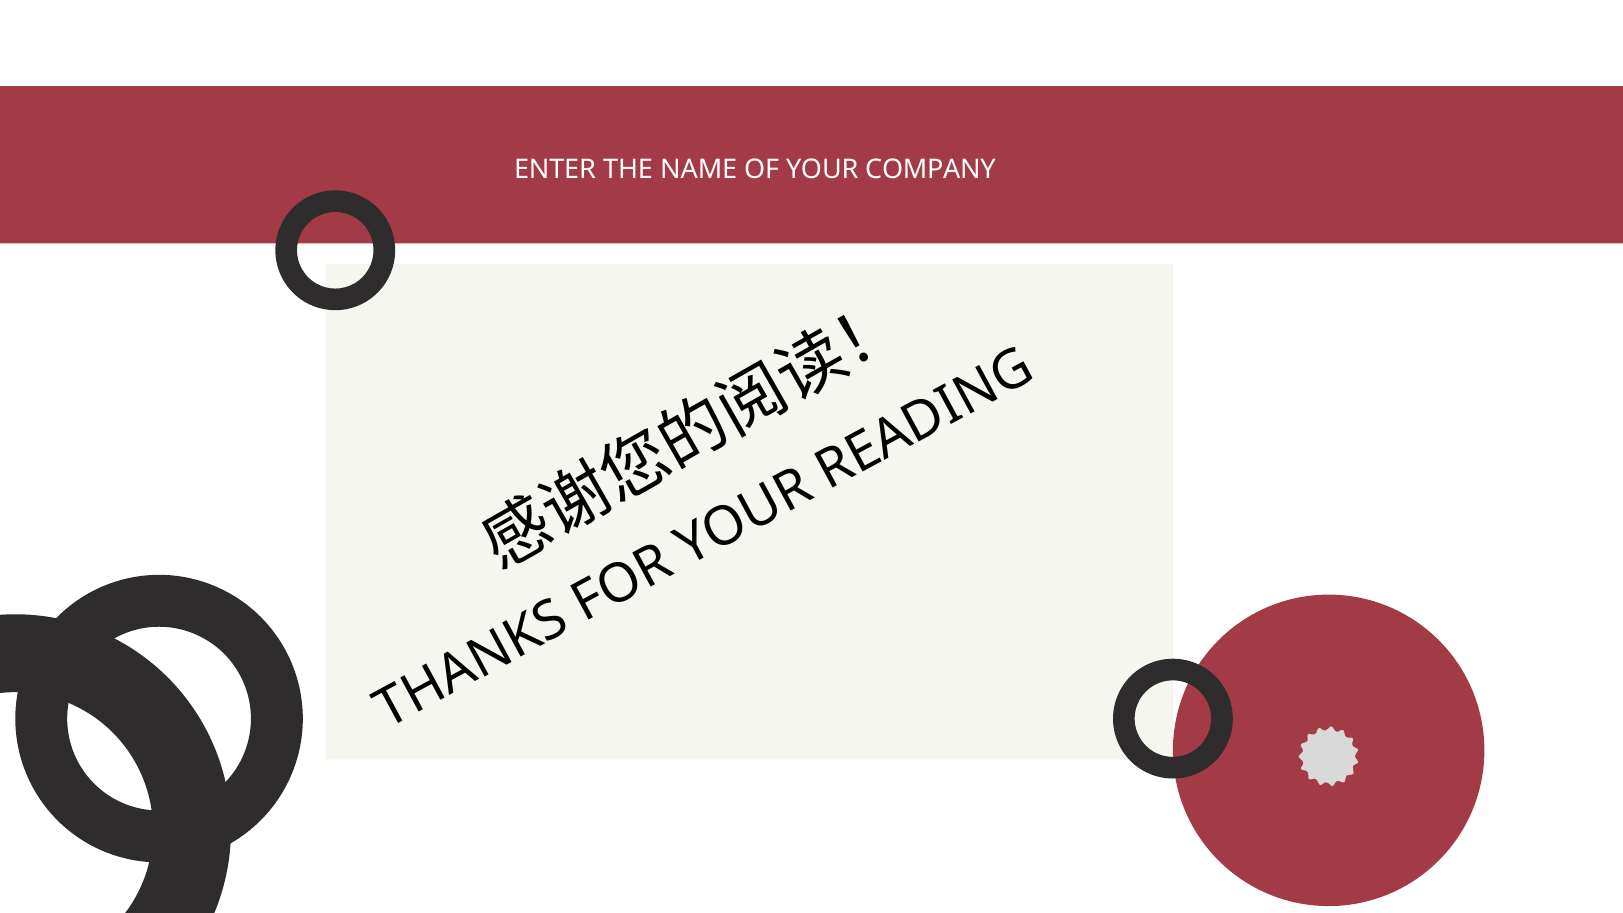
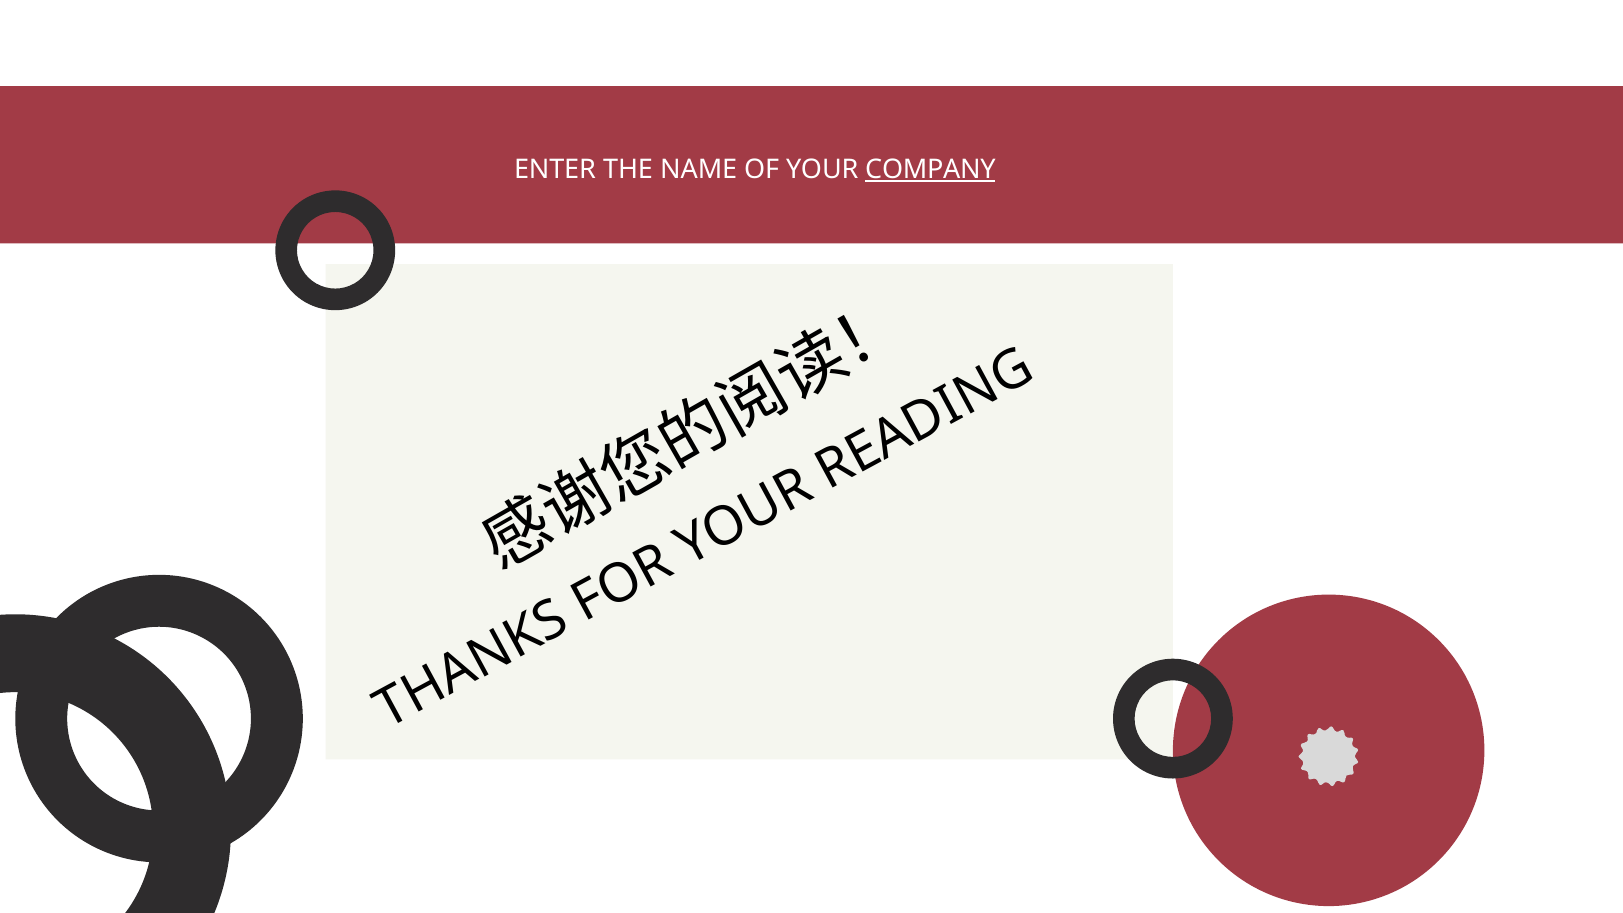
COMPANY underline: none -> present
